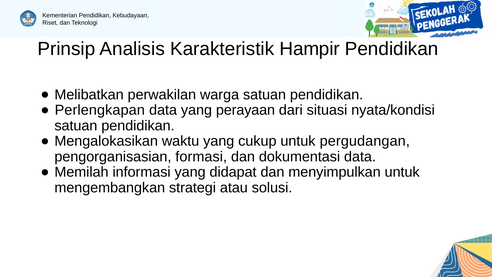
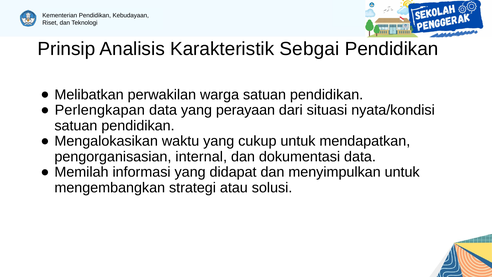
Hampir: Hampir -> Sebgai
pergudangan: pergudangan -> mendapatkan
formasi: formasi -> internal
